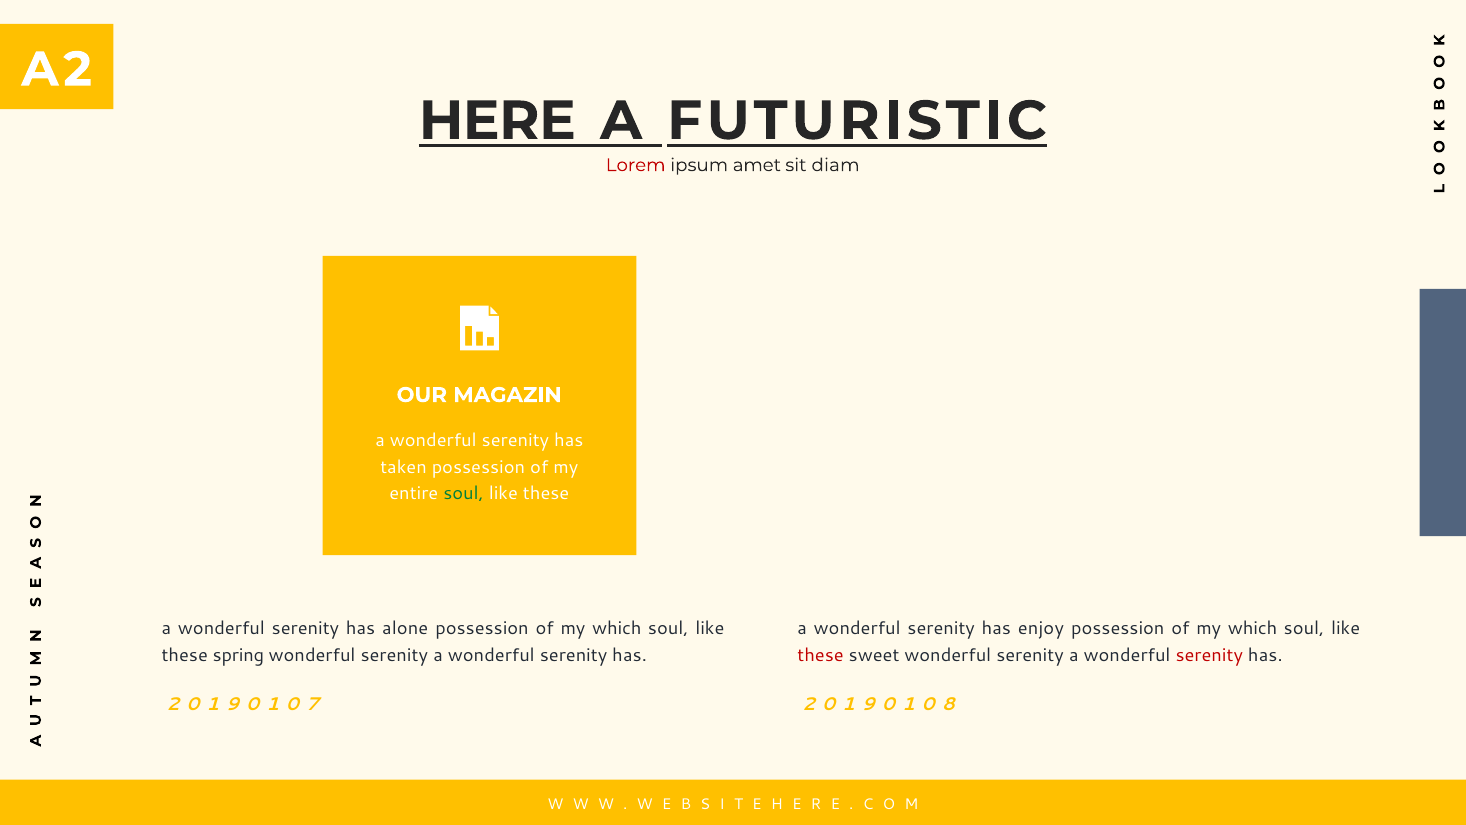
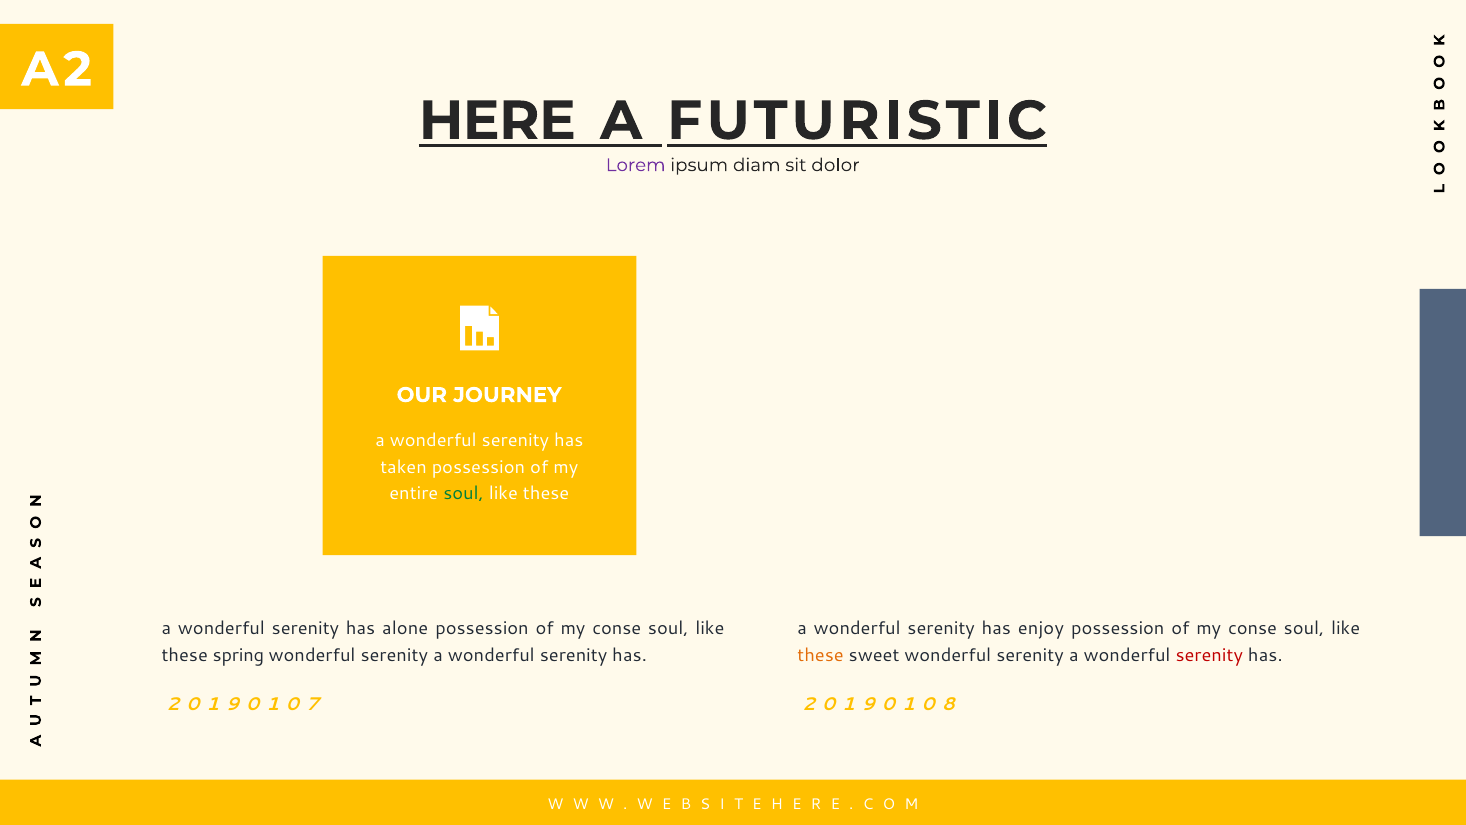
Lorem colour: red -> purple
amet: amet -> diam
diam: diam -> dolor
MAGAZIN: MAGAZIN -> JOURNEY
which at (617, 629): which -> conse
which at (1253, 629): which -> conse
these at (821, 655) colour: red -> orange
